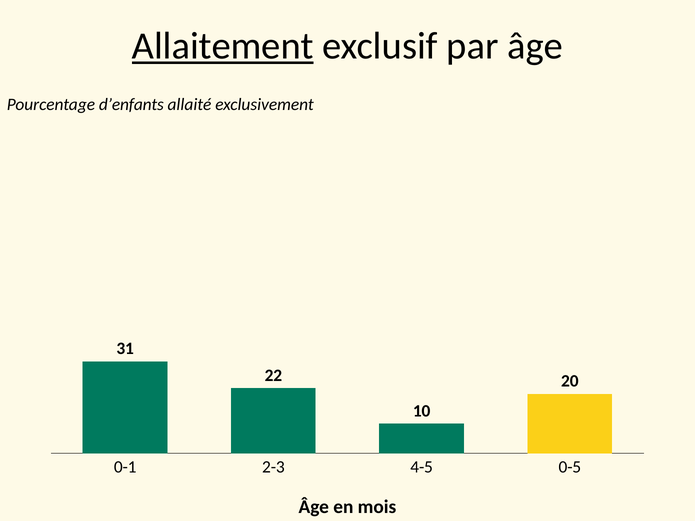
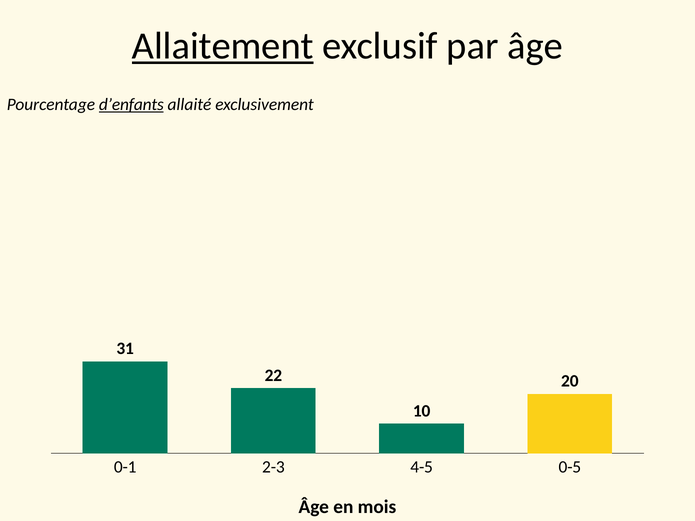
d’enfants underline: none -> present
